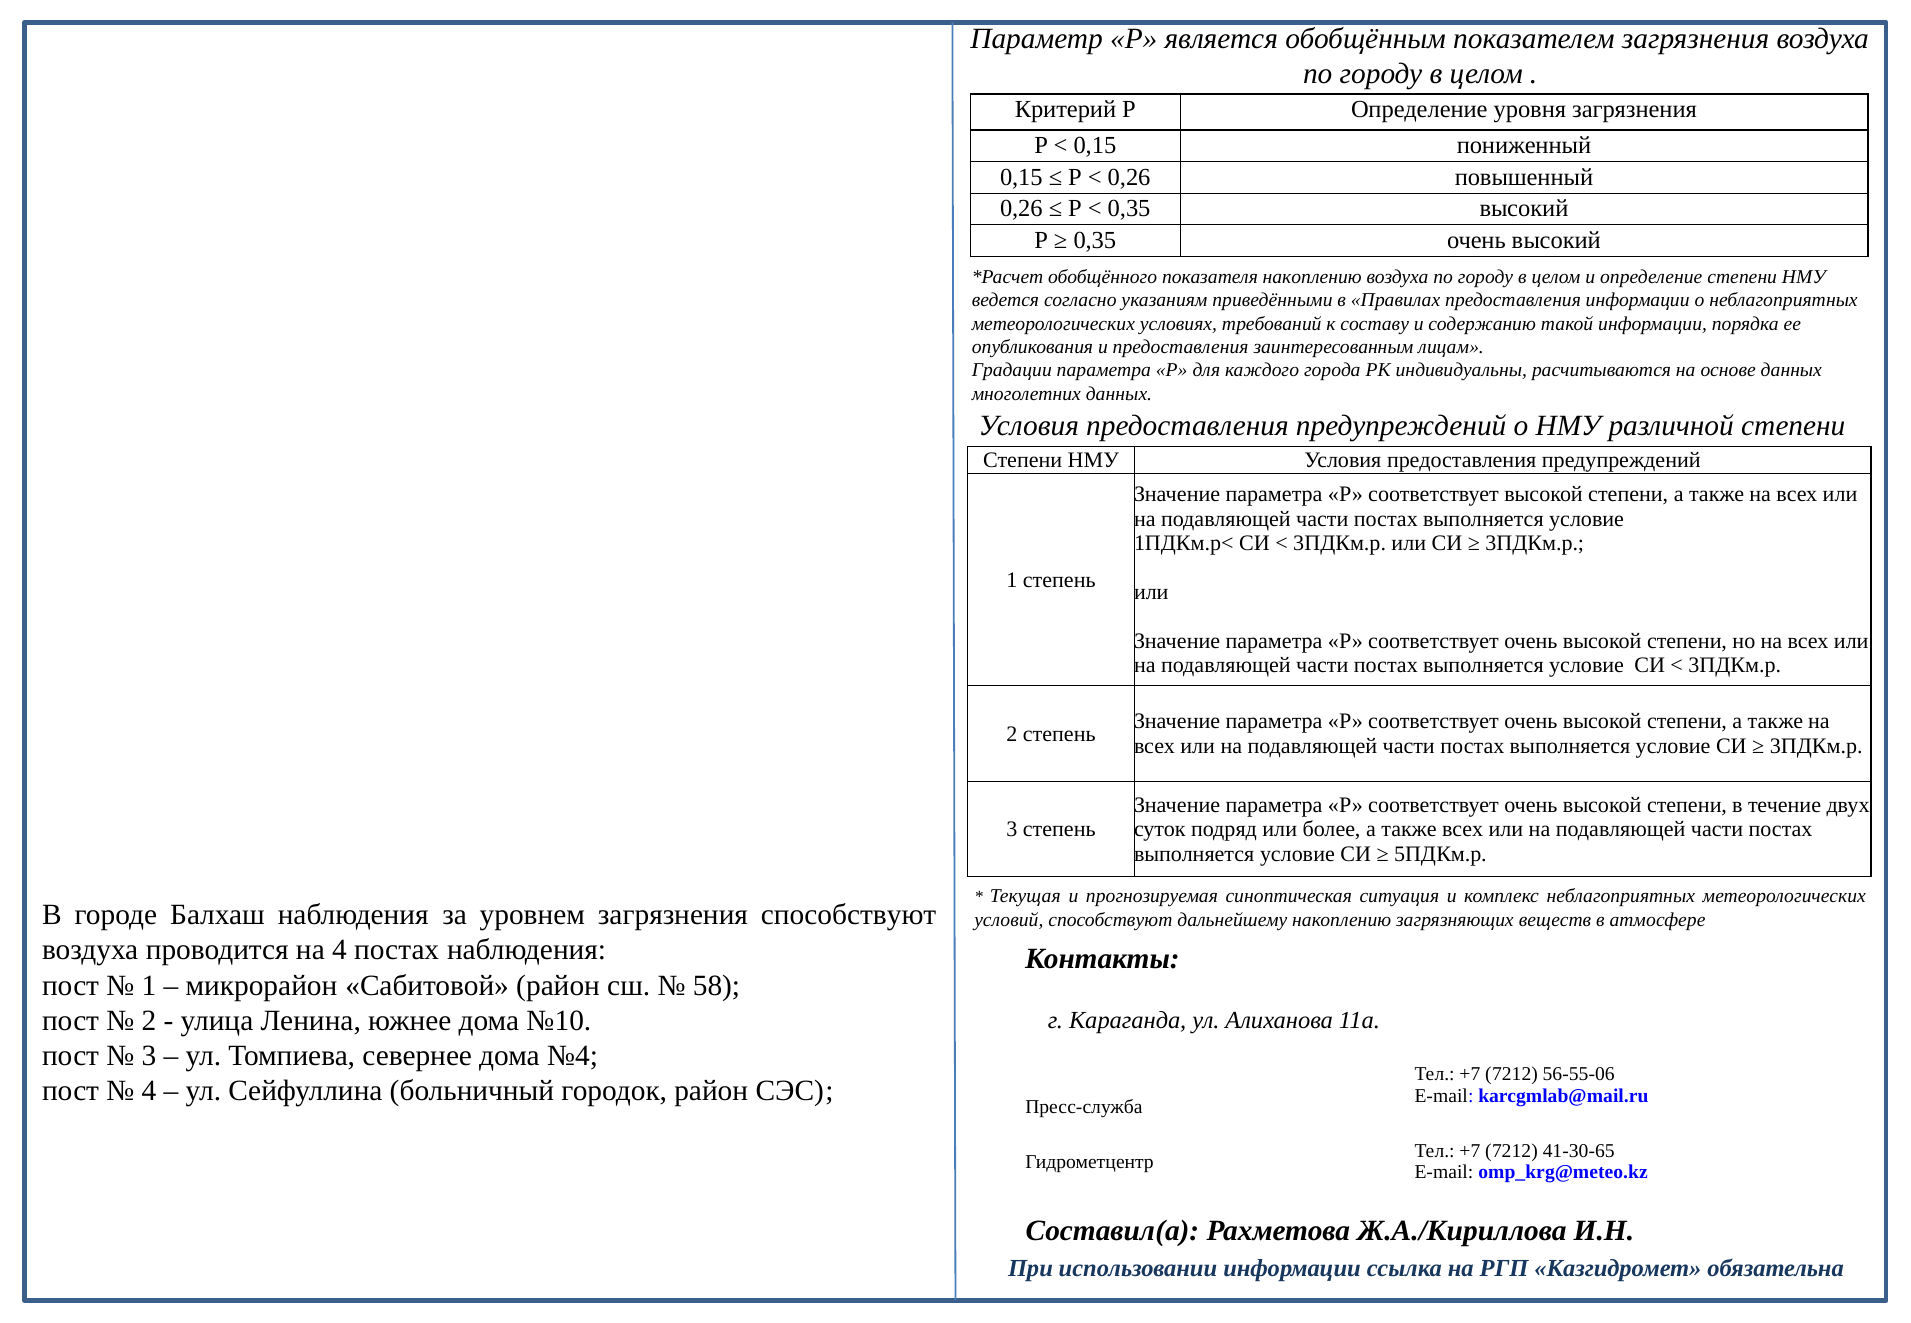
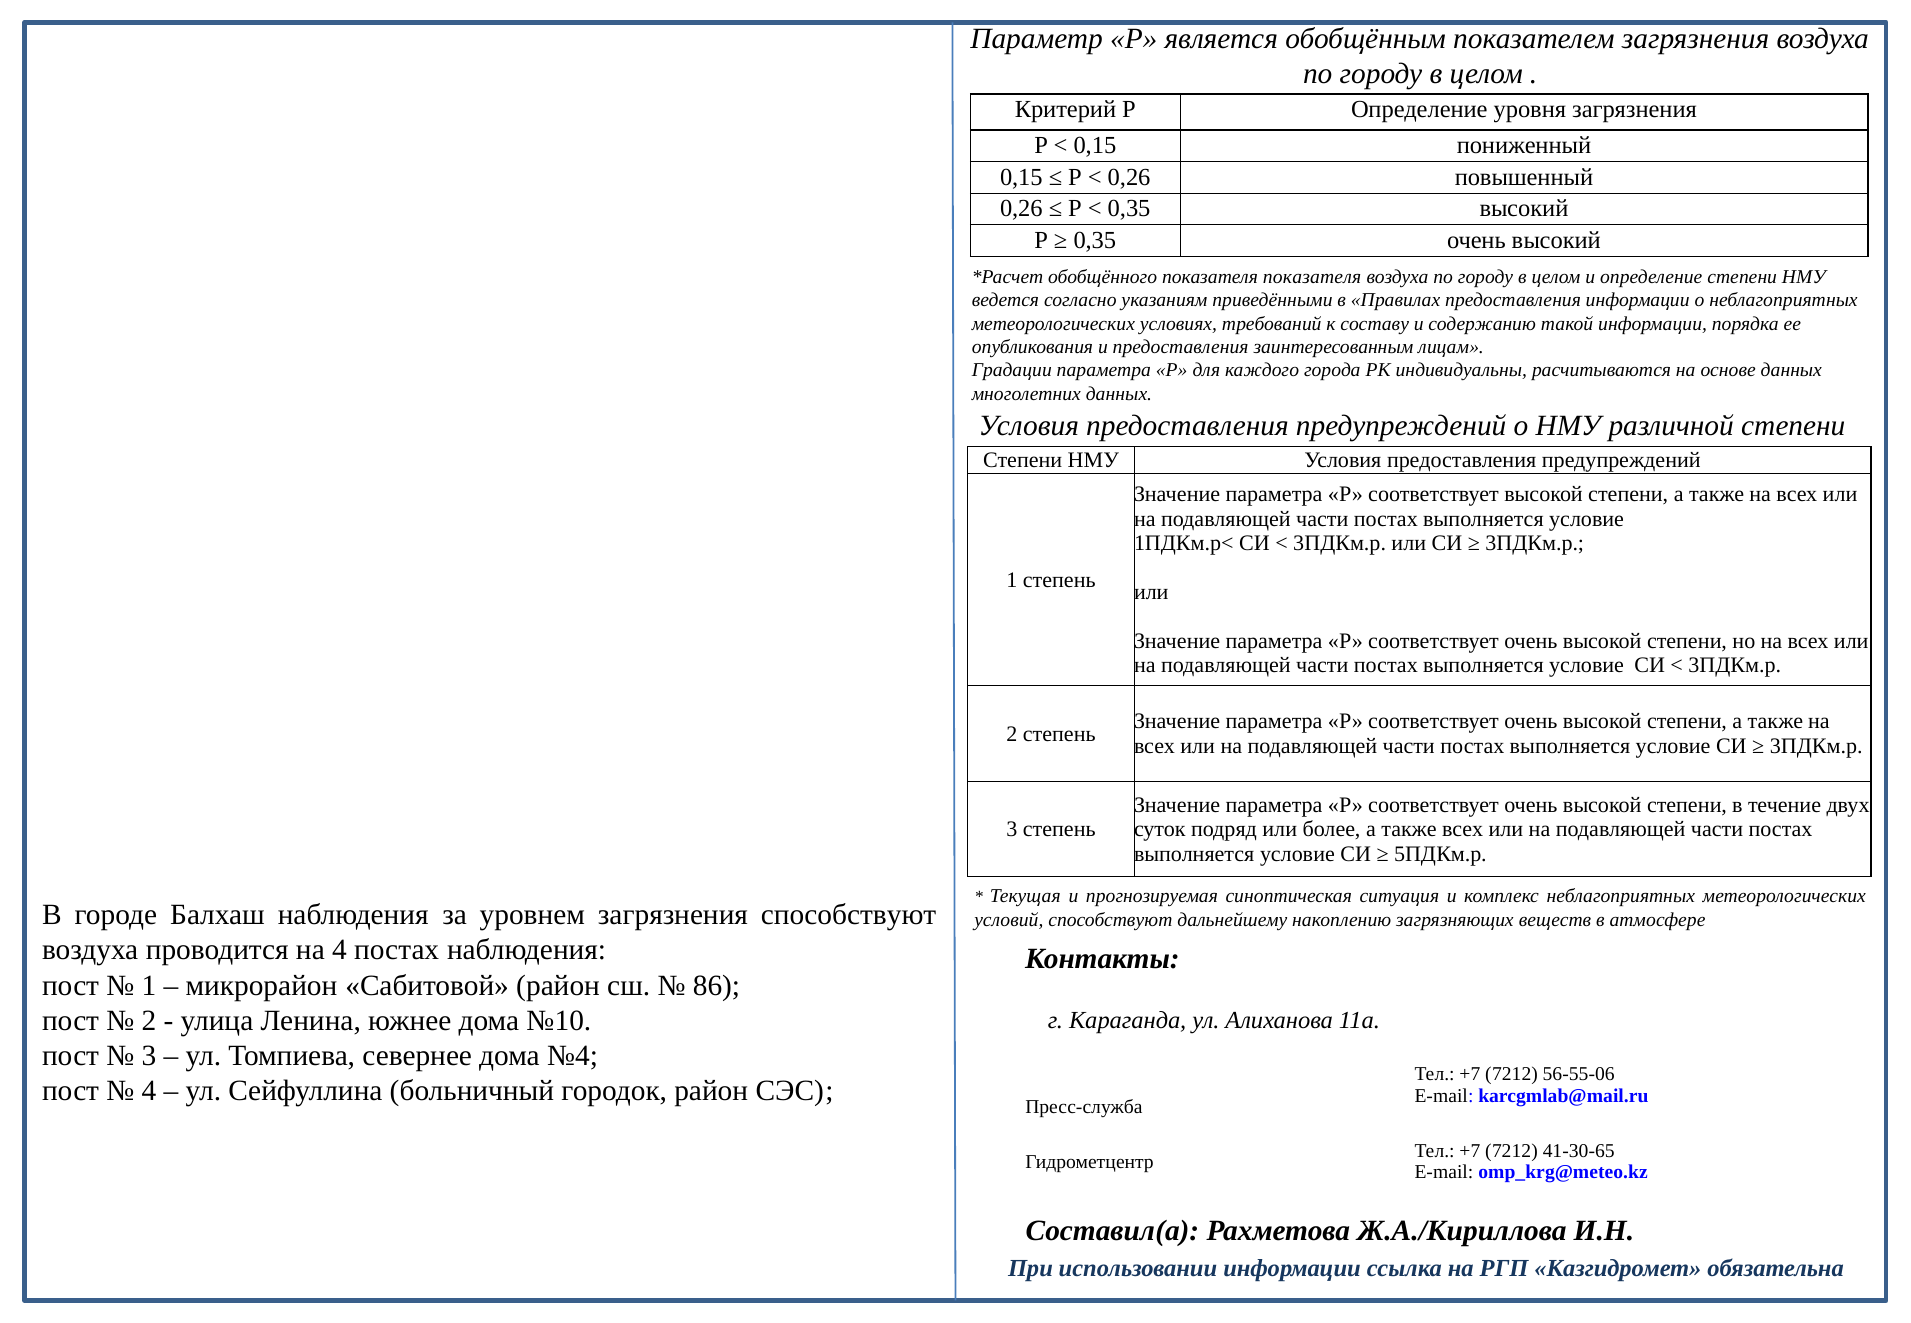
показателя накоплению: накоплению -> показателя
58: 58 -> 86
